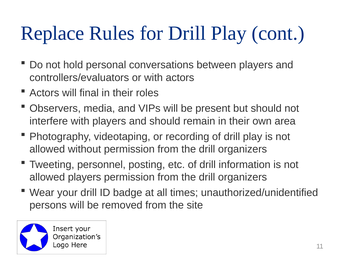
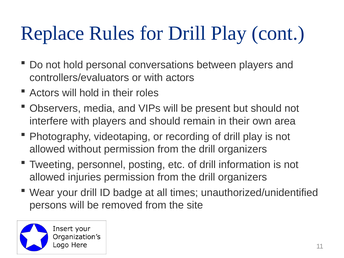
will final: final -> hold
allowed players: players -> injuries
